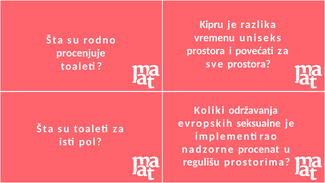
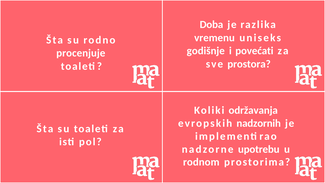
Kipru: Kipru -> Doba
prostora at (206, 51): prostora -> godišnje
seksualne: seksualne -> nadzornih
procenat: procenat -> upotrebu
regulišu: regulišu -> rodnom
